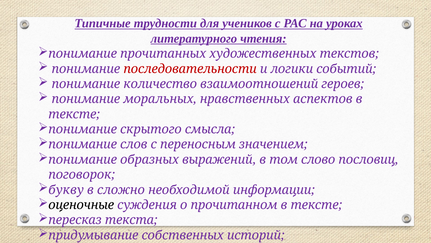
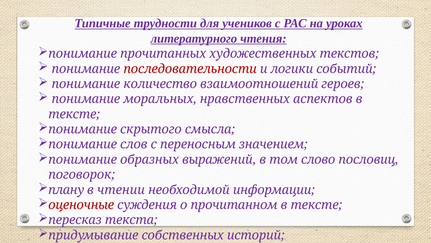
букву: букву -> плану
в сложно: сложно -> чтении
оценочные colour: black -> red
